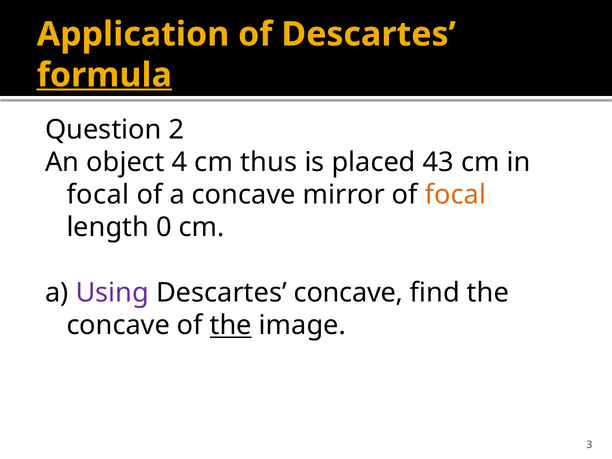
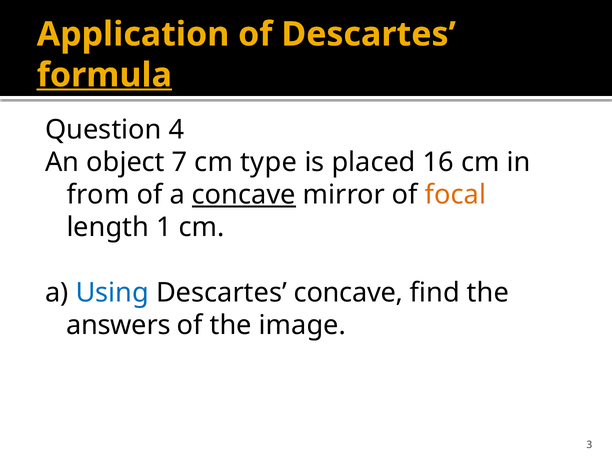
2: 2 -> 4
4: 4 -> 7
thus: thus -> type
43: 43 -> 16
focal at (98, 195): focal -> from
concave at (244, 195) underline: none -> present
0: 0 -> 1
Using colour: purple -> blue
concave at (118, 325): concave -> answers
the at (231, 325) underline: present -> none
